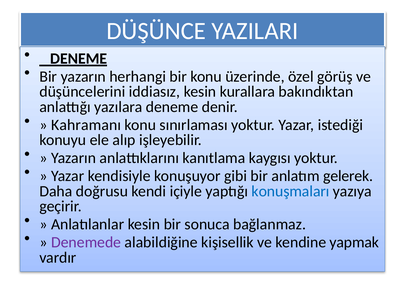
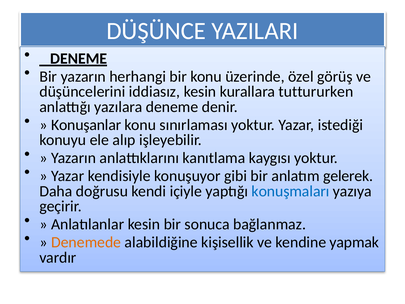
bakındıktan: bakındıktan -> tuttururken
Kahramanı: Kahramanı -> Konuşanlar
Denemede colour: purple -> orange
